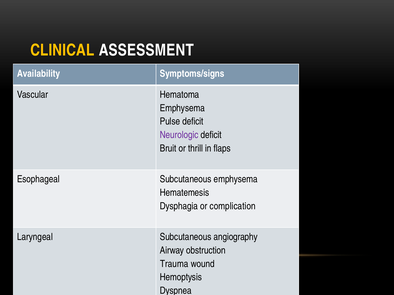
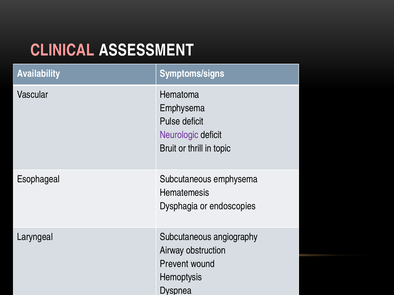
CLINICAL colour: yellow -> pink
flaps: flaps -> topic
complication: complication -> endoscopies
Trauma: Trauma -> Prevent
